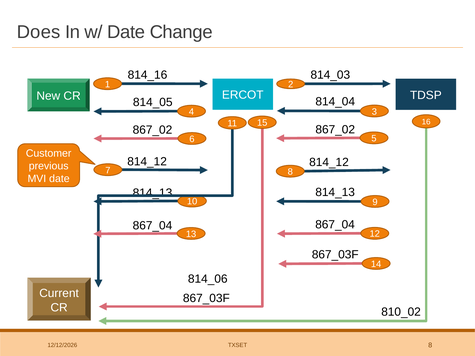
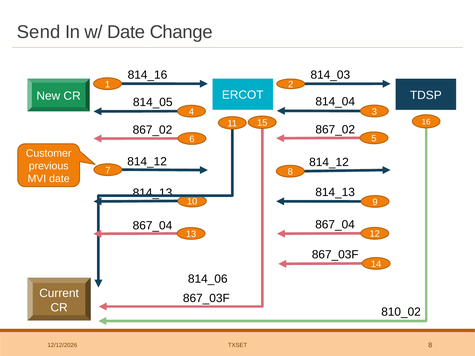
Does: Does -> Send
